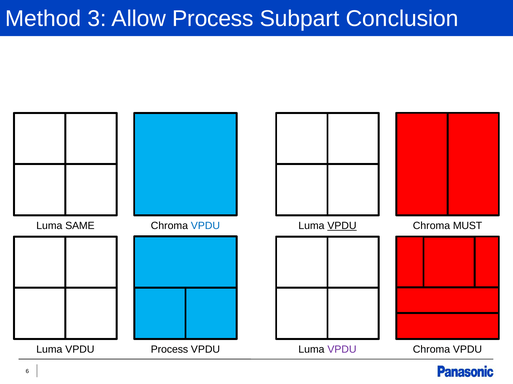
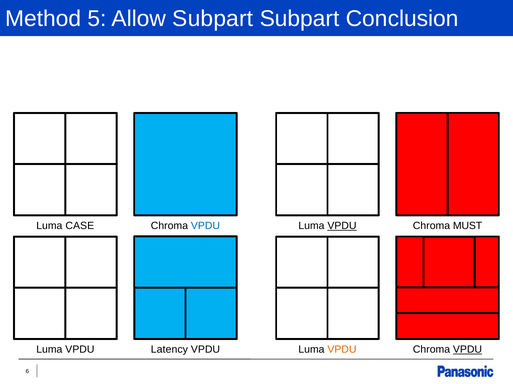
3: 3 -> 5
Allow Process: Process -> Subpart
SAME: SAME -> CASE
VPDU Process: Process -> Latency
VPDU at (342, 350) colour: purple -> orange
VPDU at (468, 350) underline: none -> present
